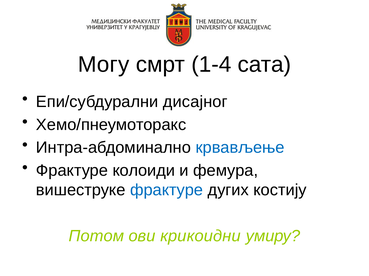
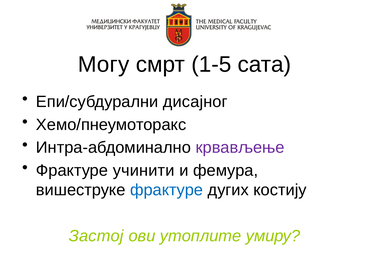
1-4: 1-4 -> 1-5
крвављење colour: blue -> purple
колоиди: колоиди -> учинити
Потом: Потом -> Застој
крикоидни: крикоидни -> утоплите
